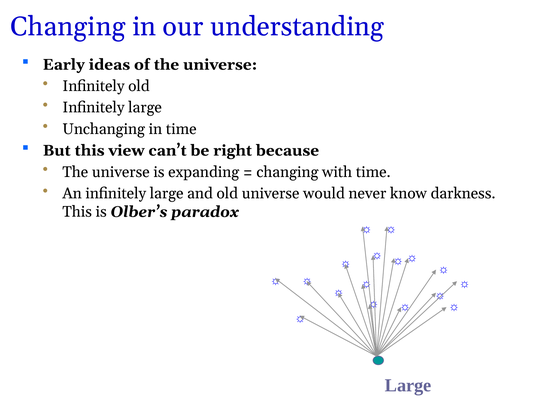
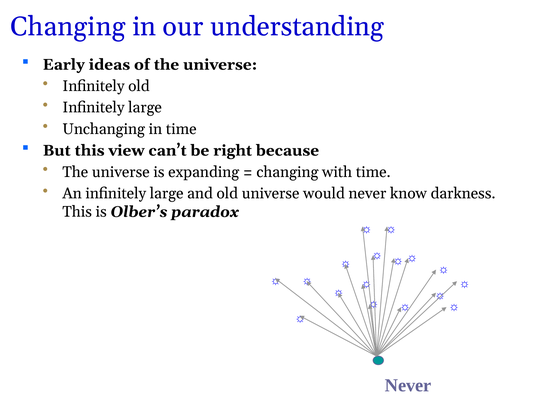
Large at (408, 386): Large -> Never
